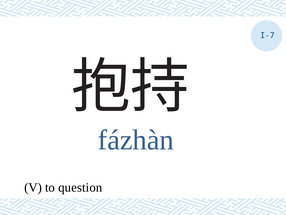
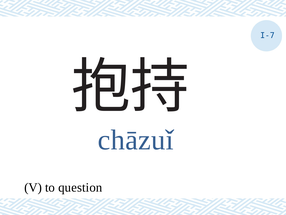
fázhàn: fázhàn -> chāzuǐ
